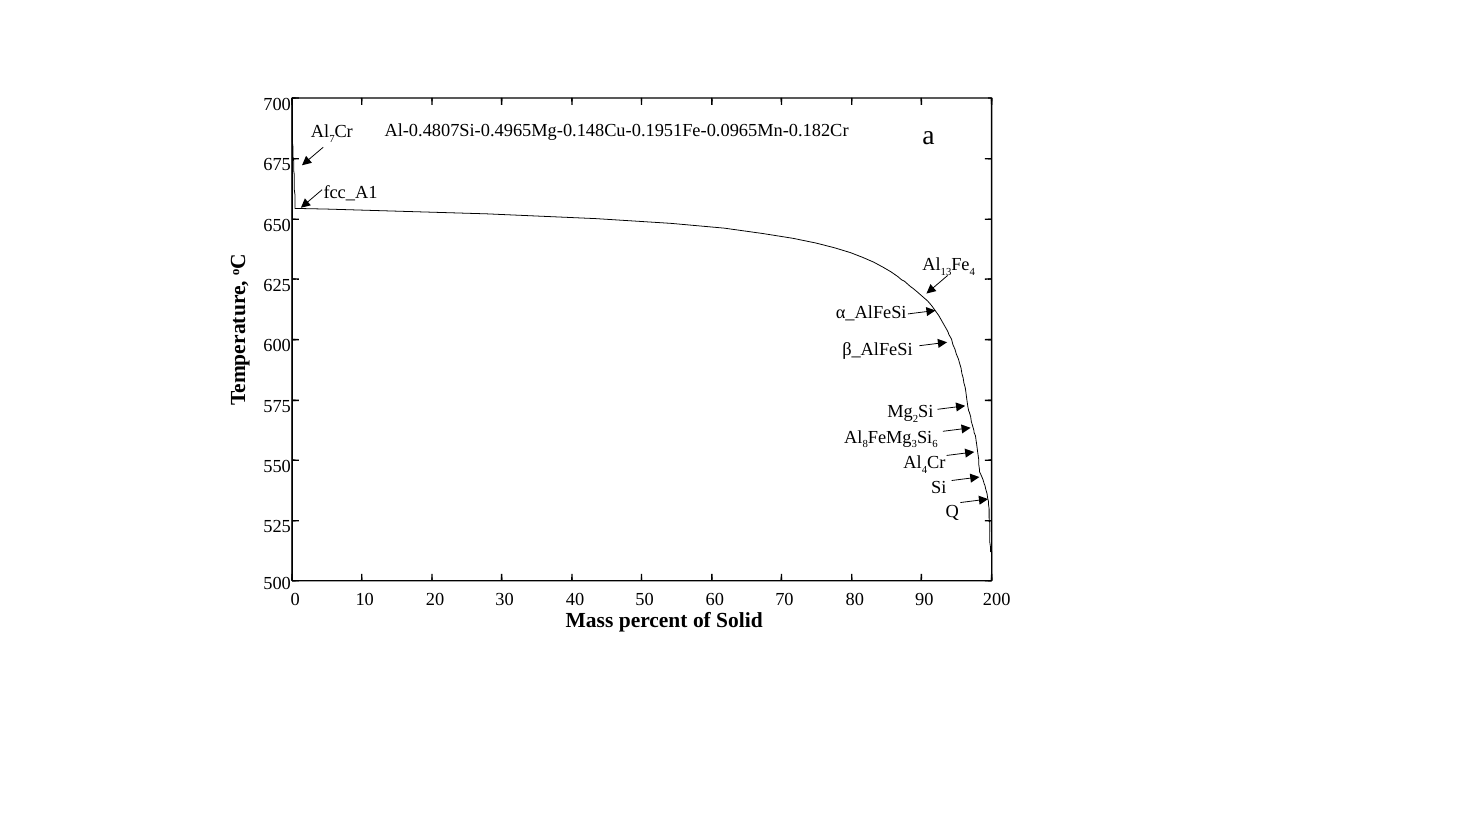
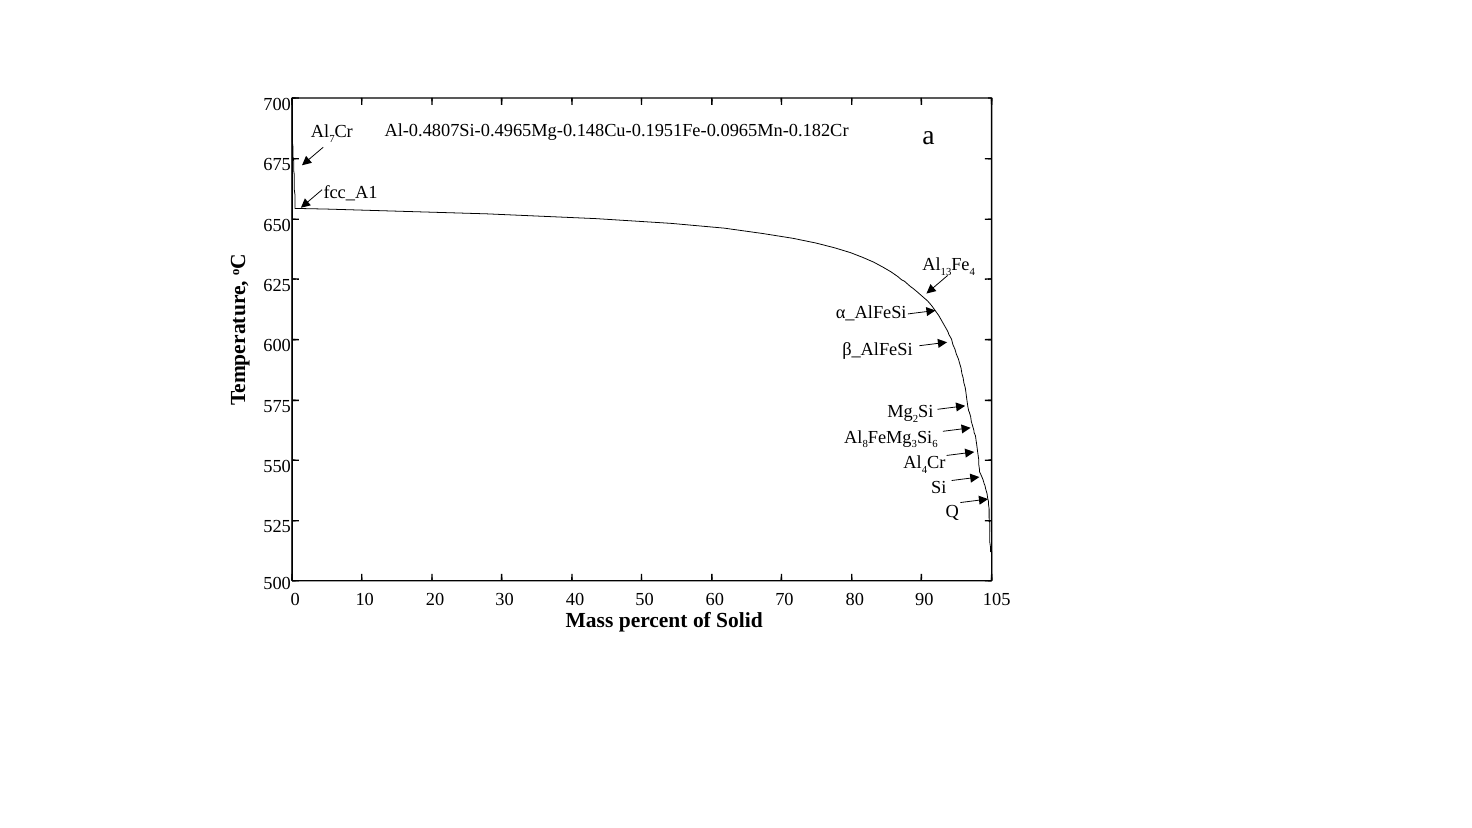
200: 200 -> 105
